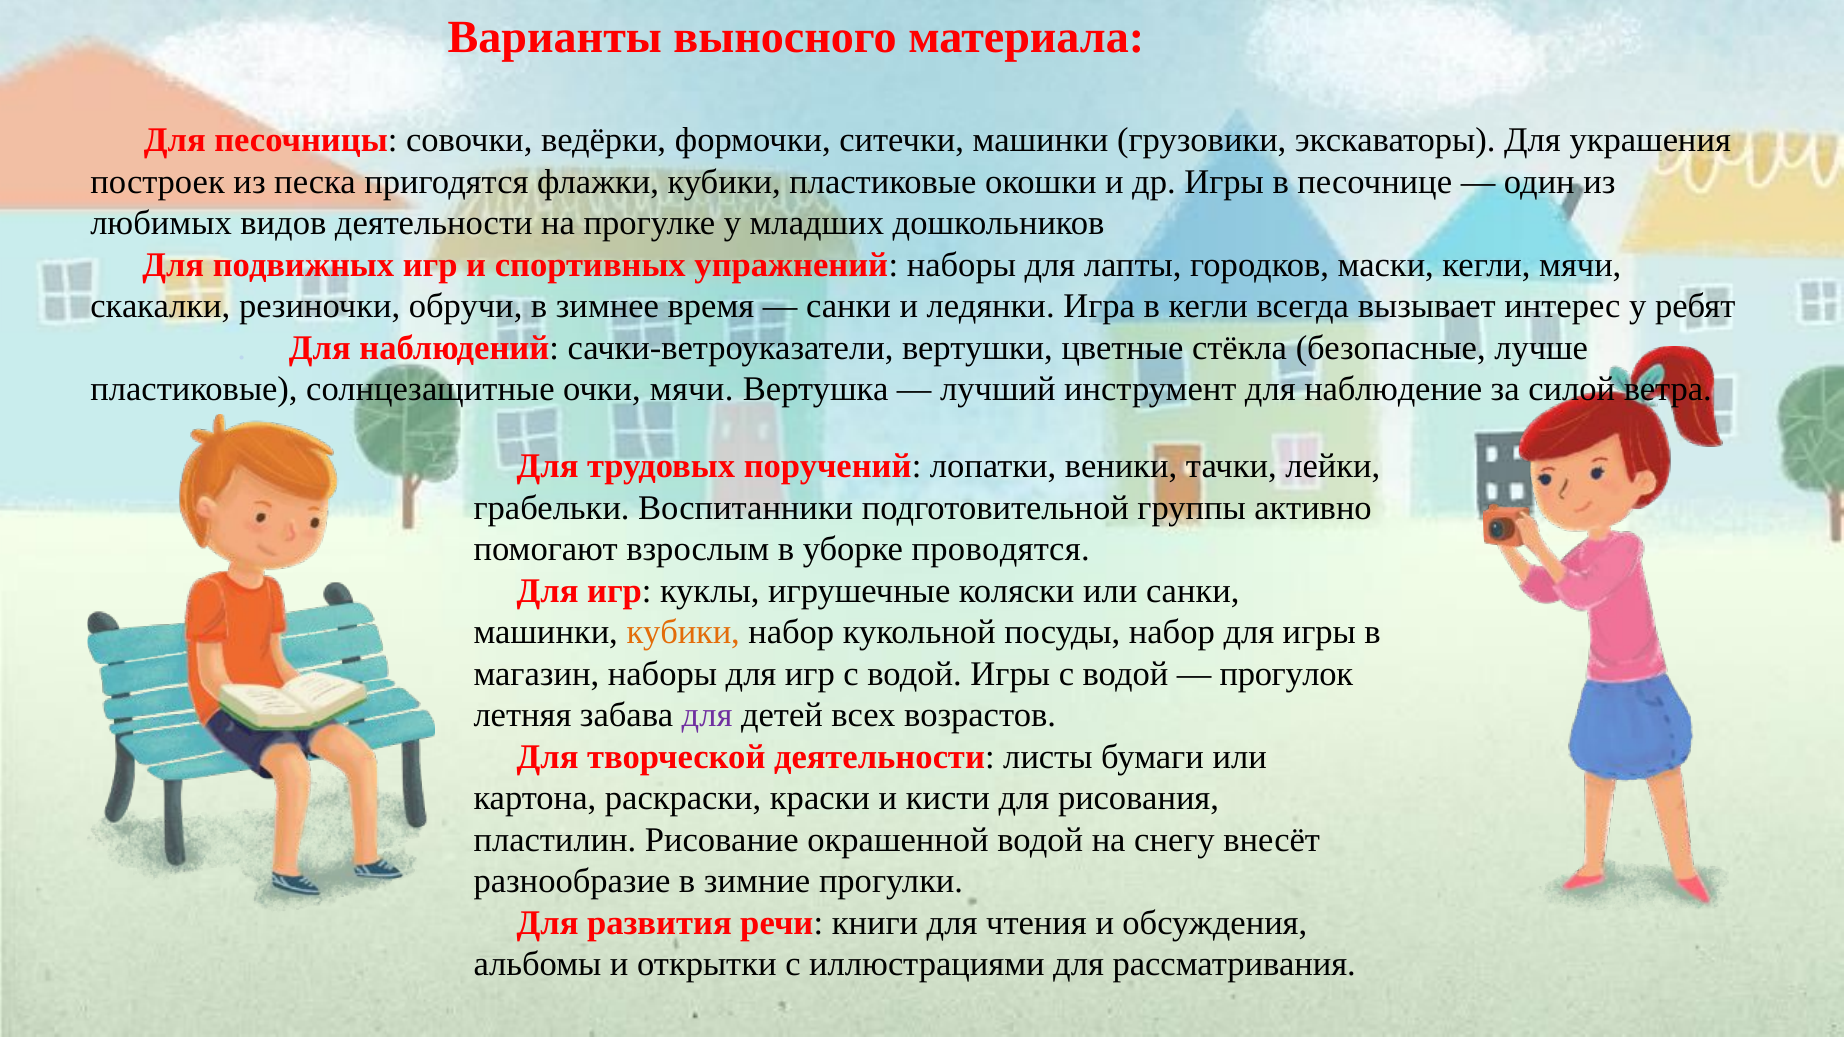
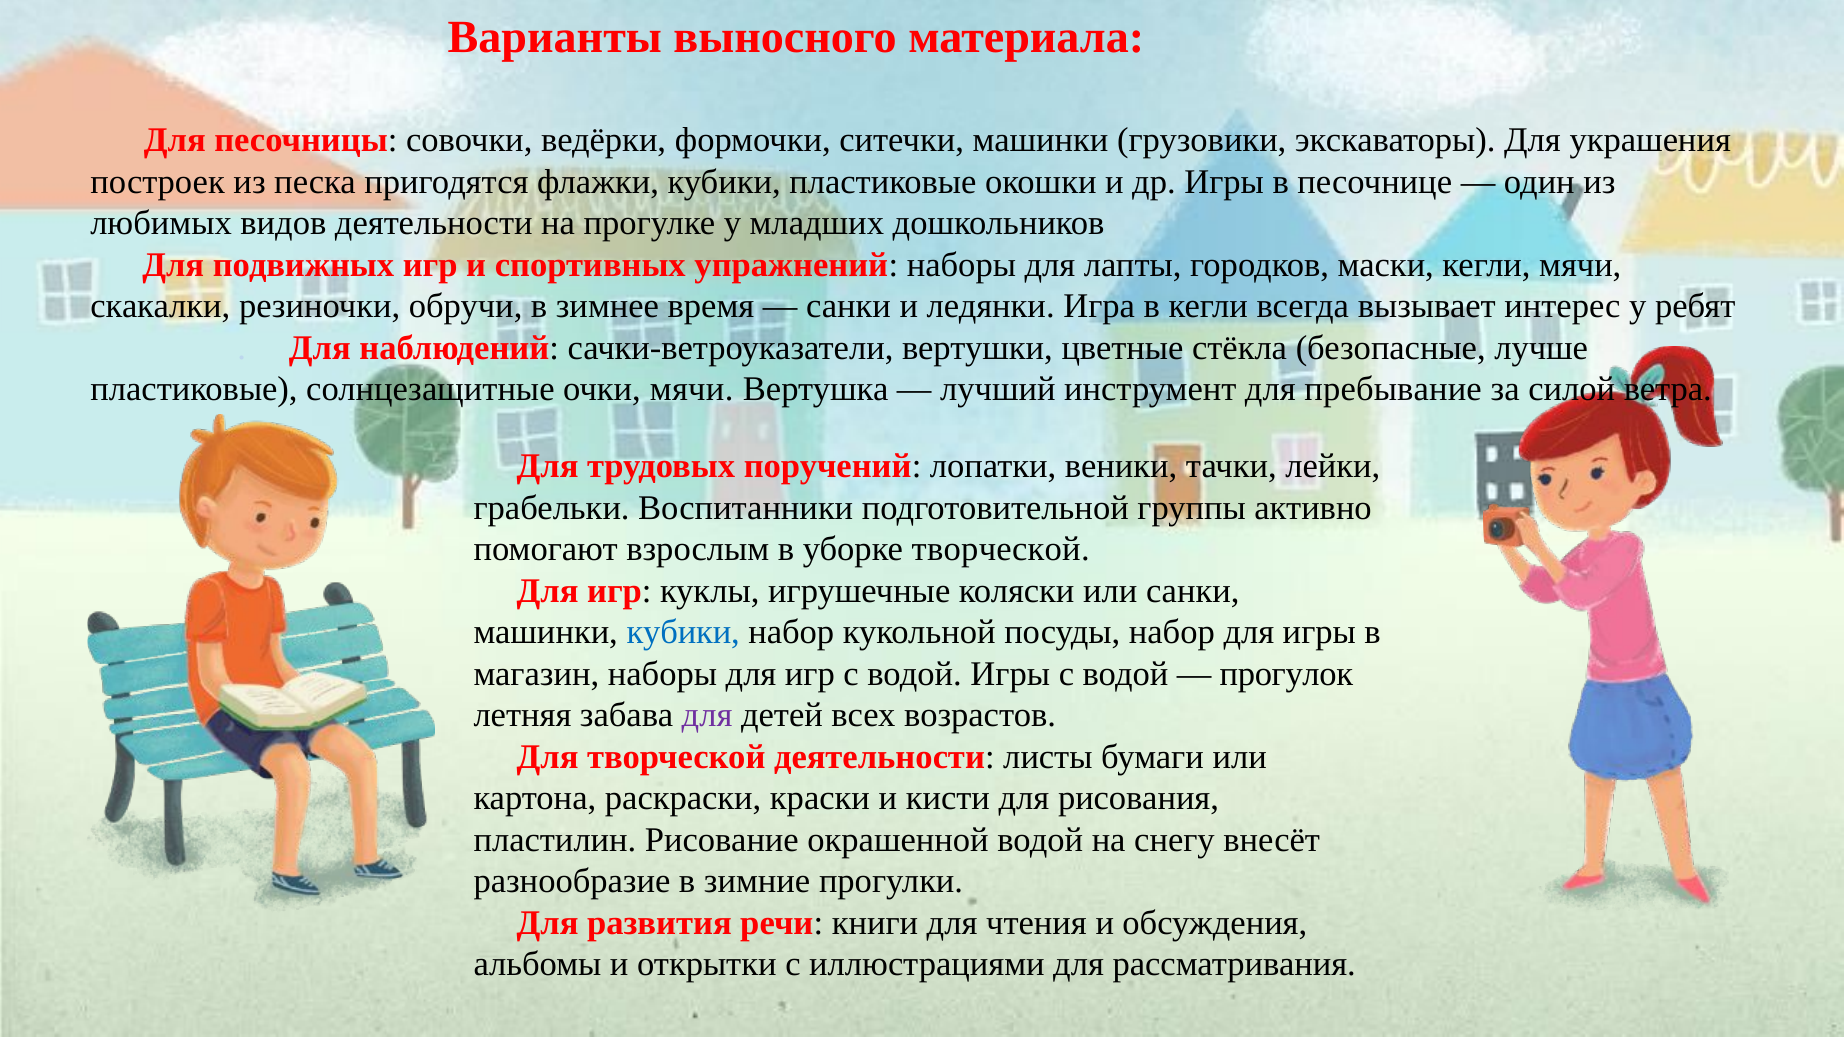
наблюдение: наблюдение -> пребывание
уборке проводятся: проводятся -> творческой
кубики at (683, 633) colour: orange -> blue
